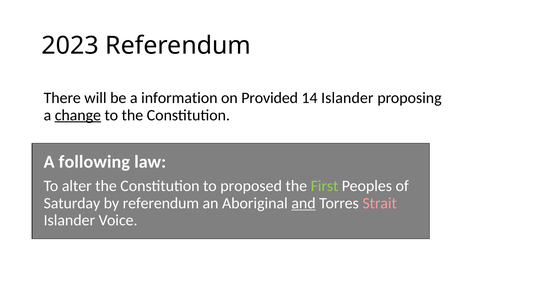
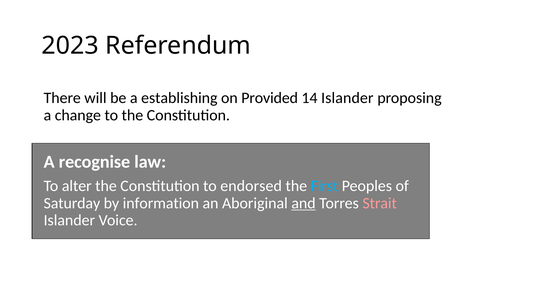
information: information -> establishing
change underline: present -> none
following: following -> recognise
proposed: proposed -> endorsed
First colour: light green -> light blue
by referendum: referendum -> information
